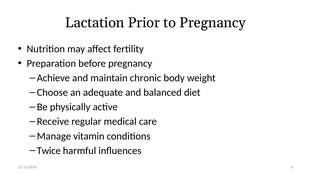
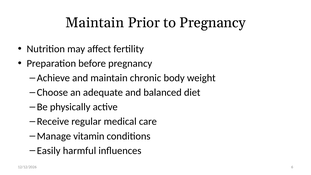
Lactation at (95, 23): Lactation -> Maintain
Twice: Twice -> Easily
